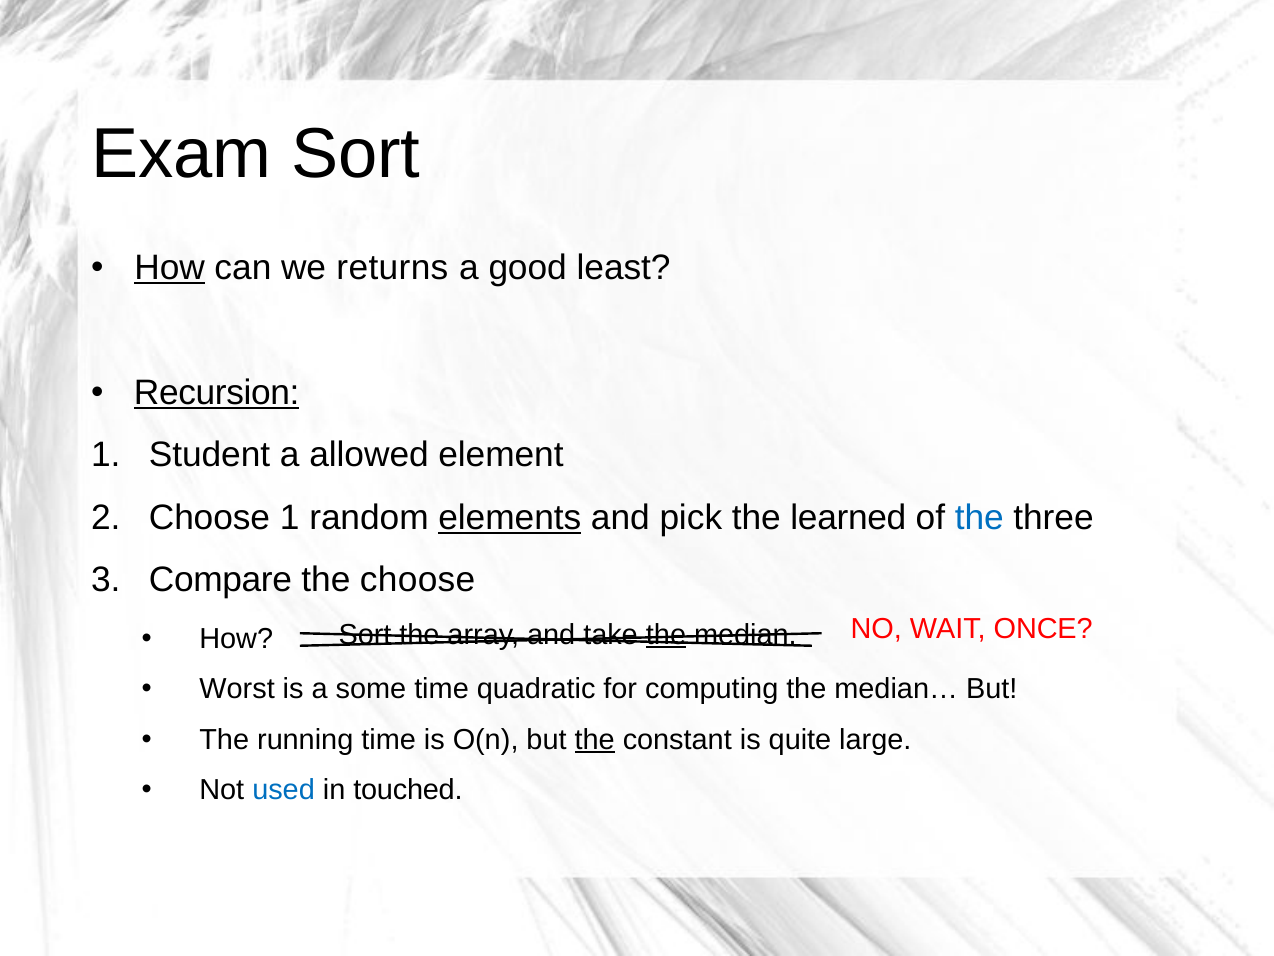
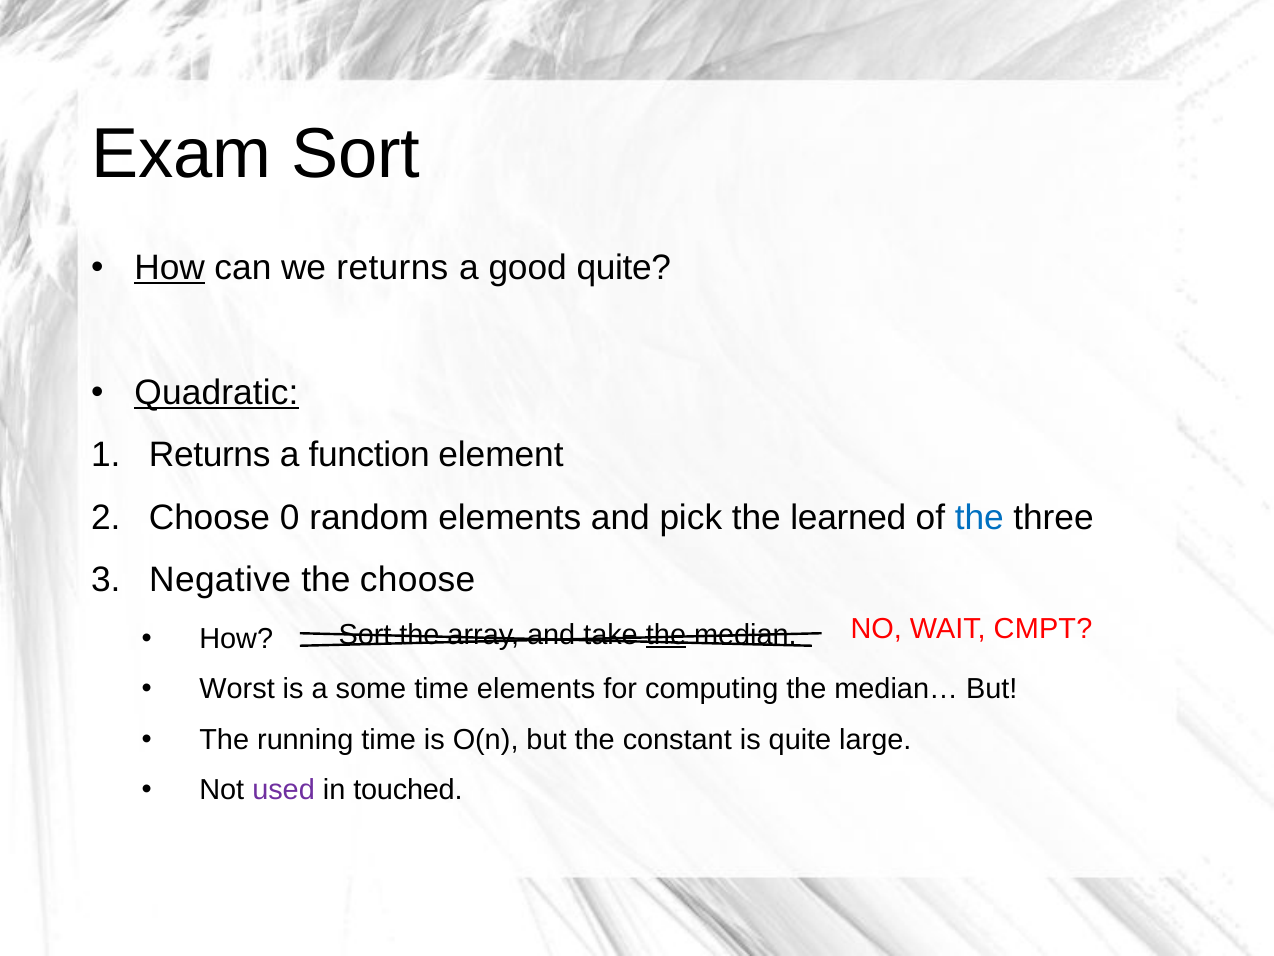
good least: least -> quite
Recursion: Recursion -> Quadratic
Student at (210, 455): Student -> Returns
allowed: allowed -> function
Choose 1: 1 -> 0
elements at (510, 517) underline: present -> none
Compare: Compare -> Negative
ONCE: ONCE -> CMPT
time quadratic: quadratic -> elements
the at (595, 739) underline: present -> none
used colour: blue -> purple
